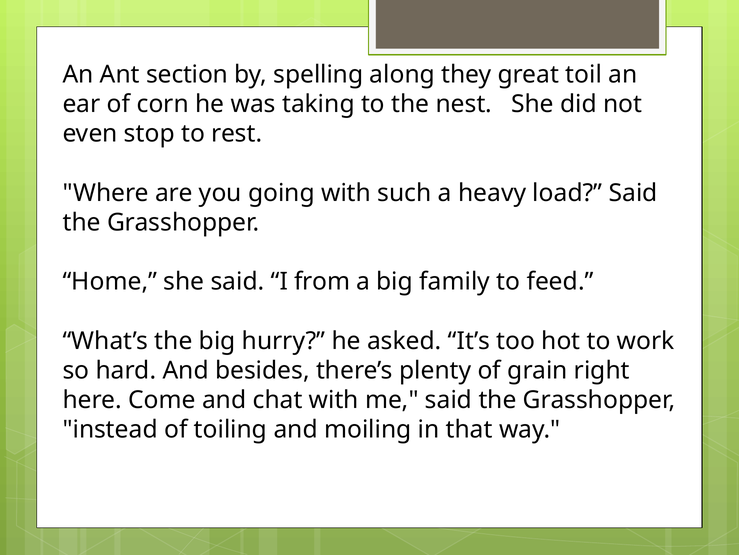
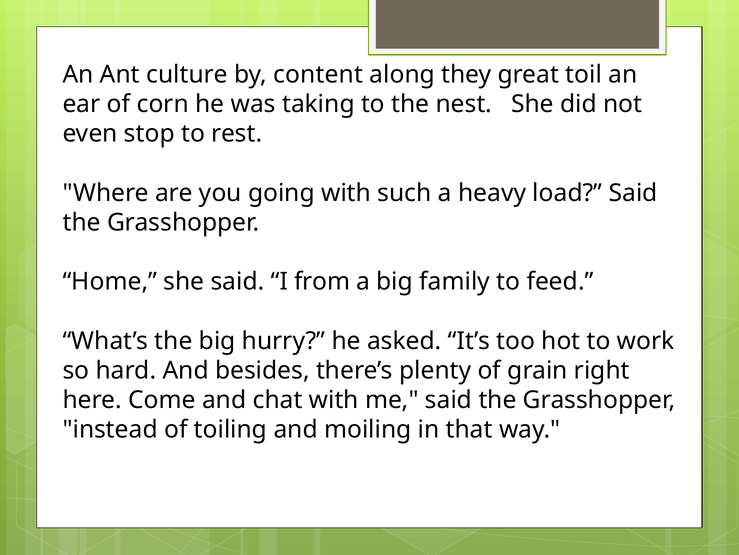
section: section -> culture
spelling: spelling -> content
